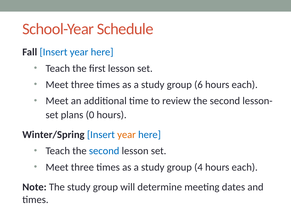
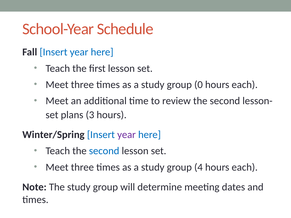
6: 6 -> 0
0: 0 -> 3
year at (127, 135) colour: orange -> purple
